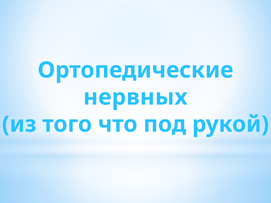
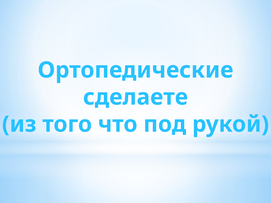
нервных: нервных -> сделаете
